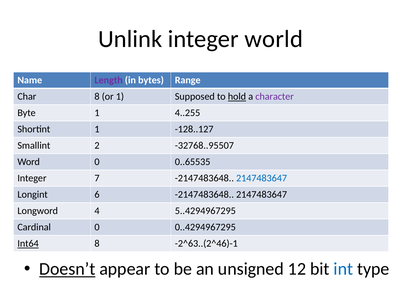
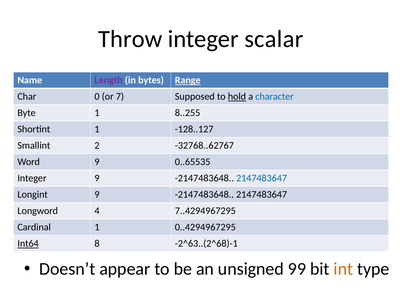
Unlink: Unlink -> Throw
world: world -> scalar
Range underline: none -> present
Char 8: 8 -> 0
or 1: 1 -> 7
character colour: purple -> blue
4..255: 4..255 -> 8..255
-32768..95507: -32768..95507 -> -32768..62767
Word 0: 0 -> 9
Integer 7: 7 -> 9
Longint 6: 6 -> 9
5..4294967295: 5..4294967295 -> 7..4294967295
Cardinal 0: 0 -> 1
-2^63..(2^46)-1: -2^63..(2^46)-1 -> -2^63..(2^68)-1
Doesn’t underline: present -> none
12: 12 -> 99
int colour: blue -> orange
